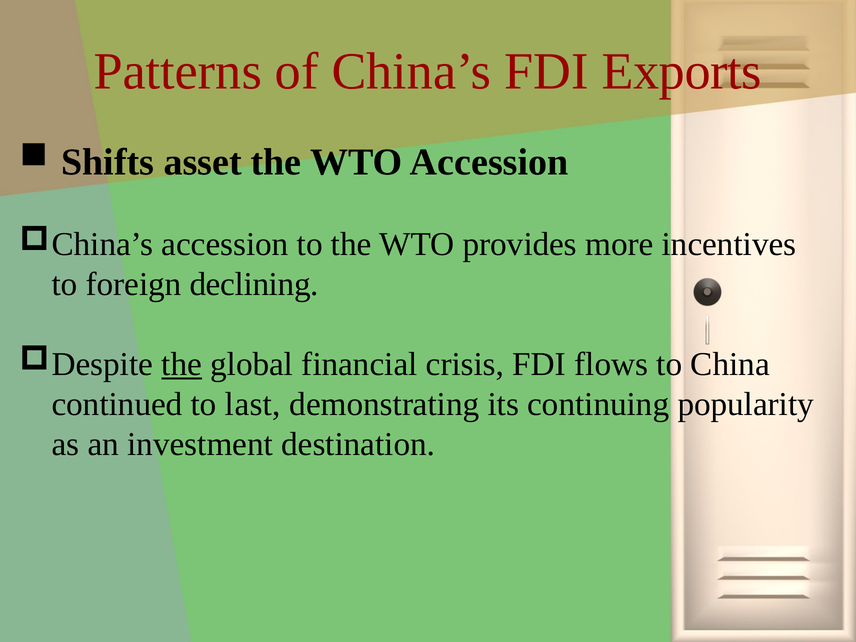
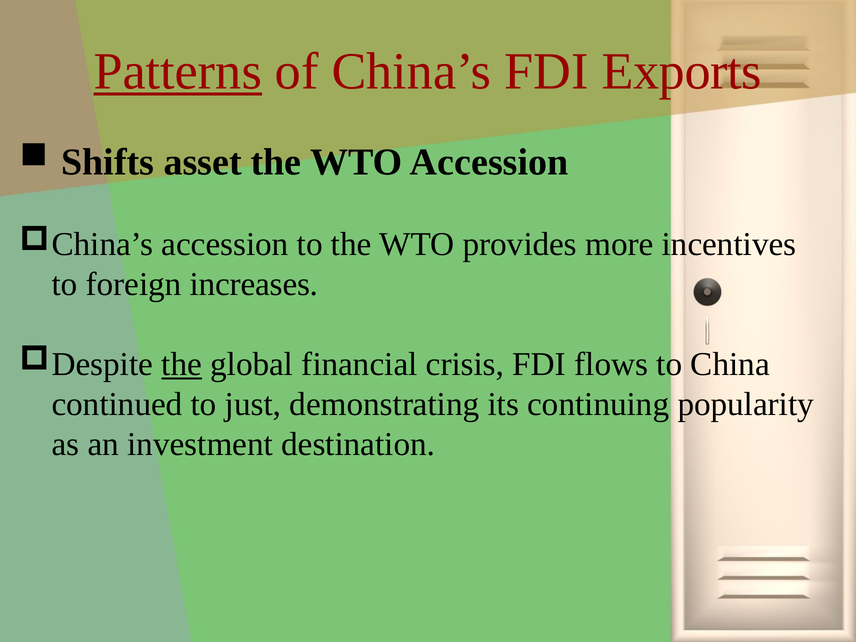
Patterns underline: none -> present
declining: declining -> increases
last: last -> just
